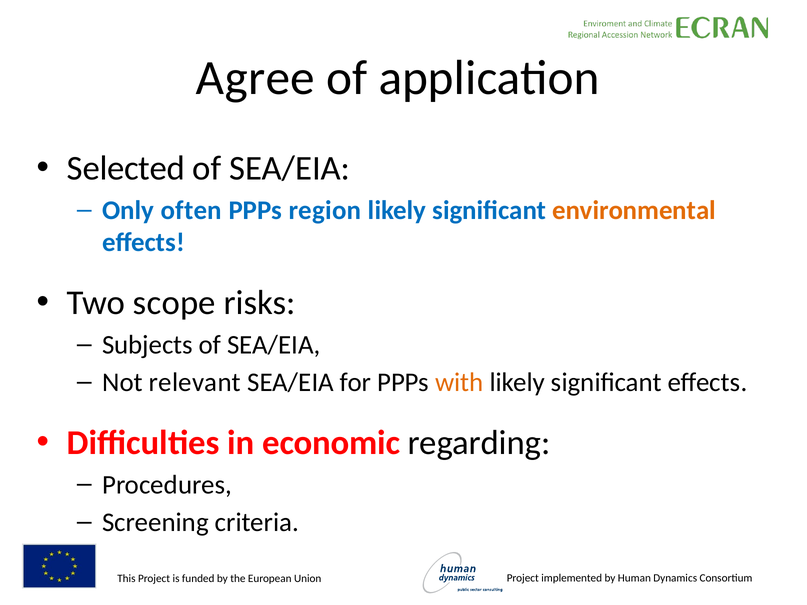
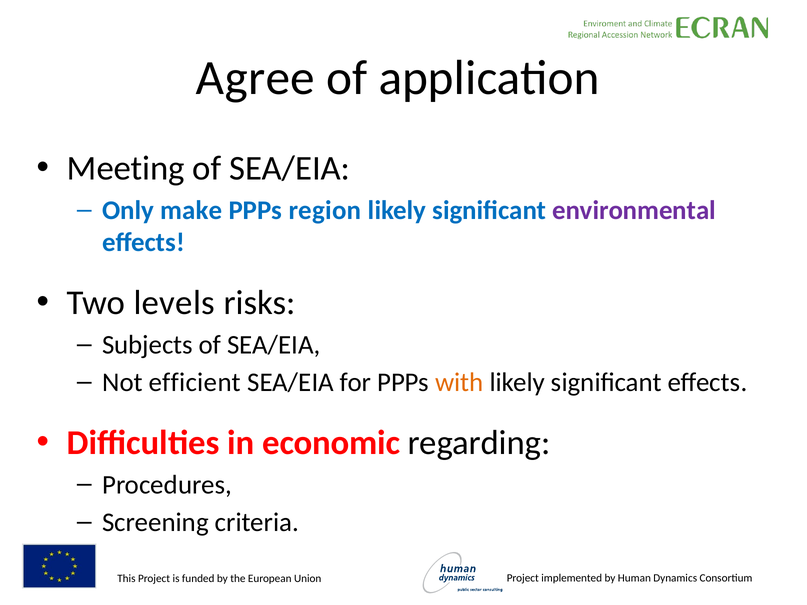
Selected: Selected -> Meeting
often: often -> make
environmental colour: orange -> purple
scope: scope -> levels
relevant: relevant -> efficient
